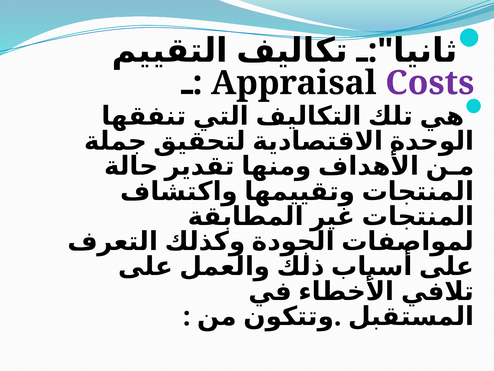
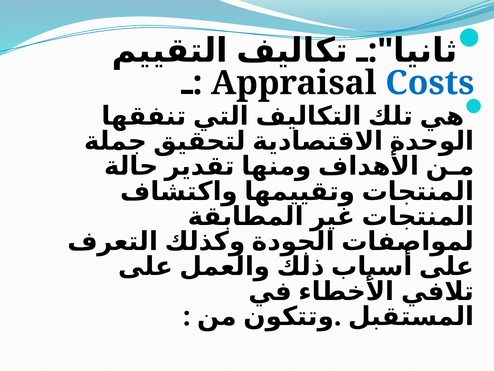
Costs colour: purple -> blue
